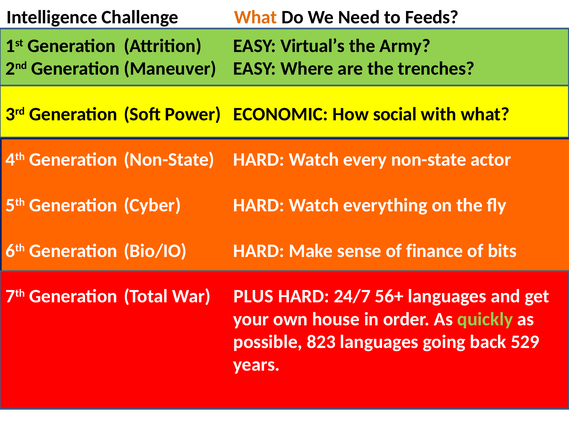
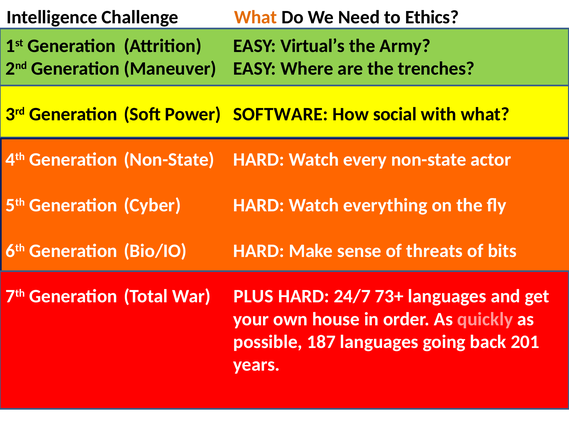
Feeds: Feeds -> Ethics
ECONOMIC: ECONOMIC -> SOFTWARE
finance: finance -> threats
56+: 56+ -> 73+
quickly colour: light green -> pink
823: 823 -> 187
529: 529 -> 201
